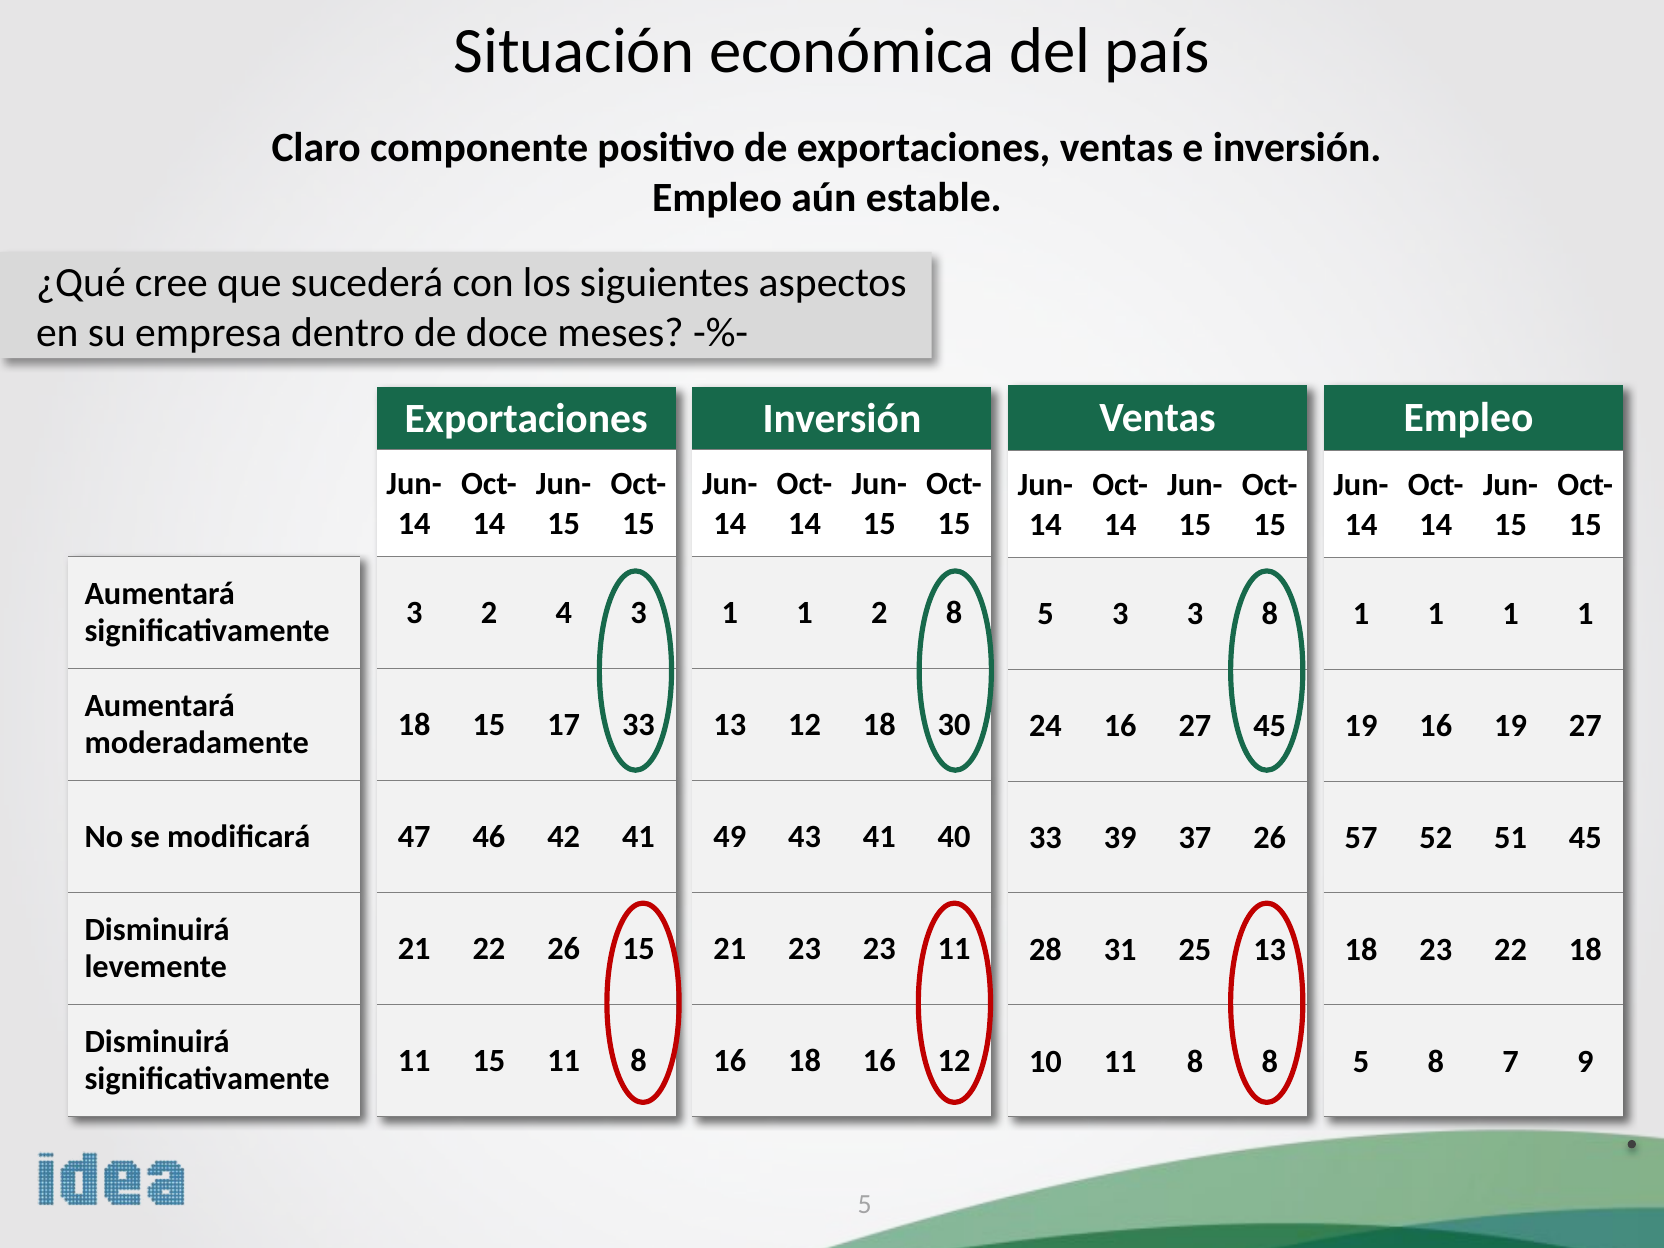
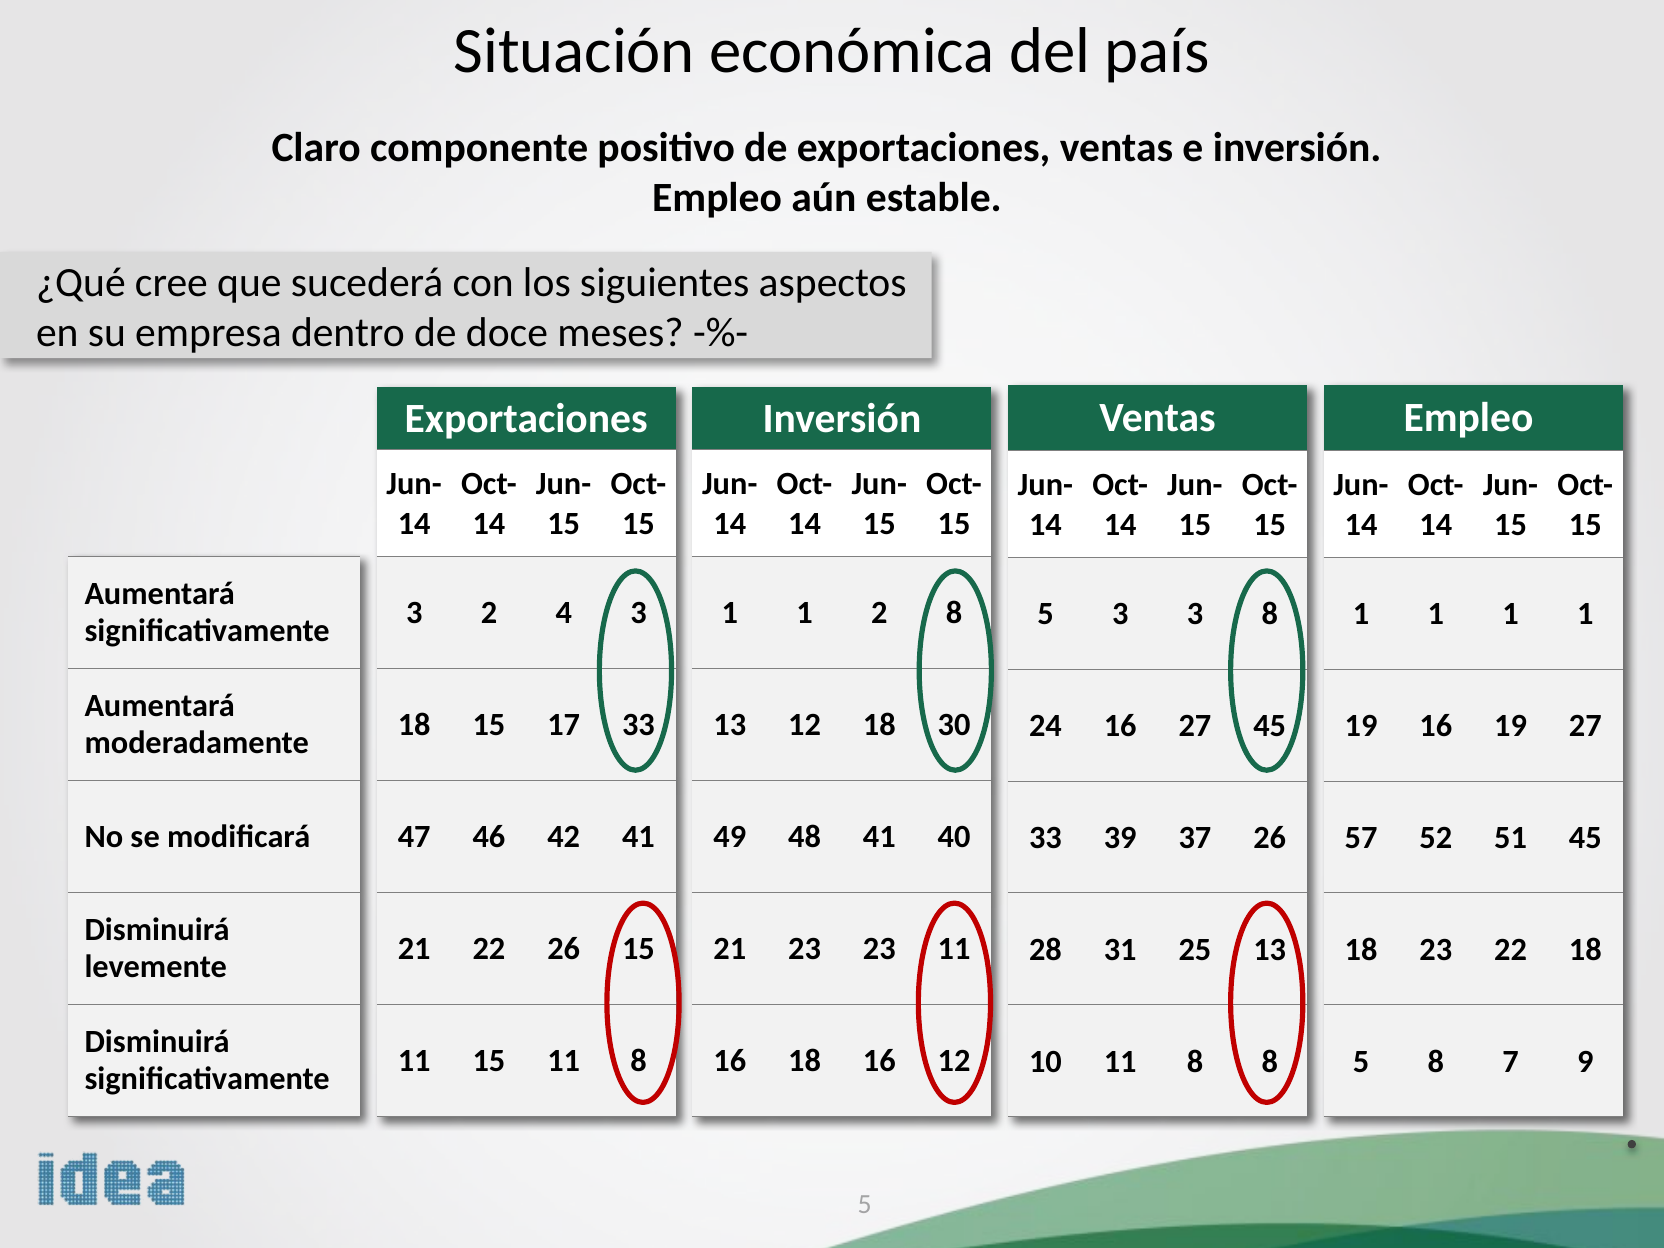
43: 43 -> 48
